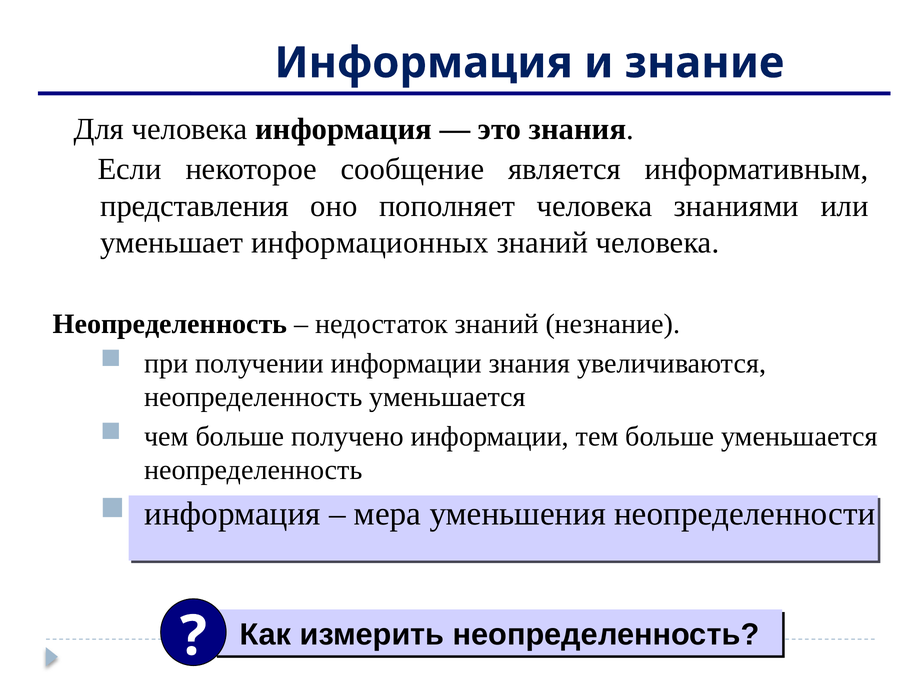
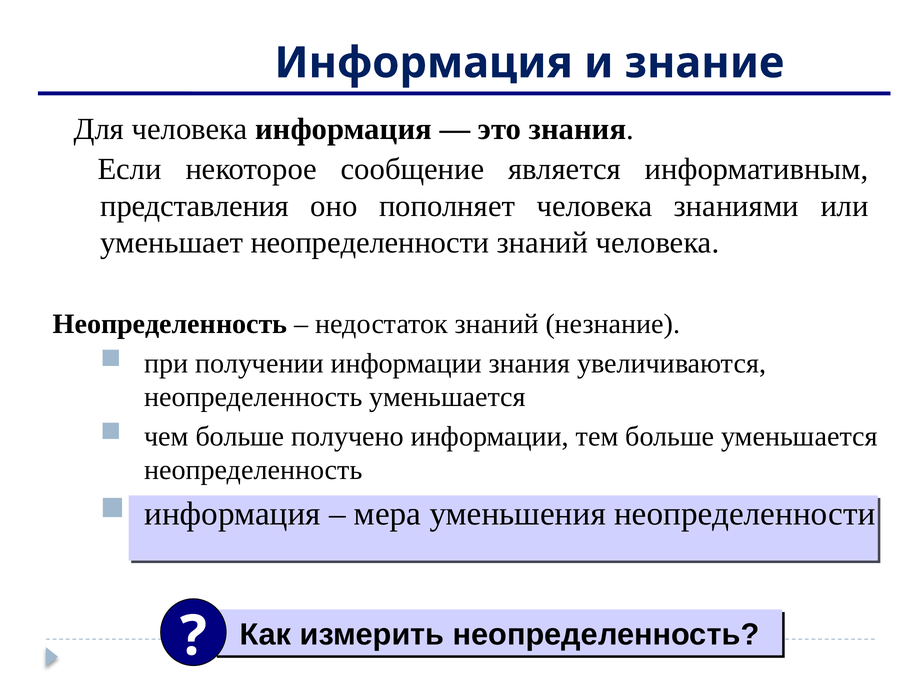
уменьшает информационных: информационных -> неопределенности
